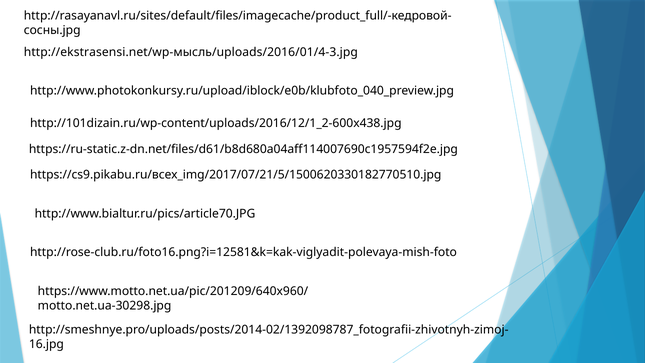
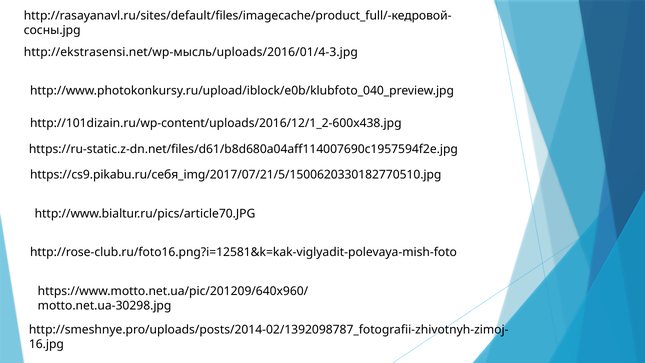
https://cs9.pikabu.ru/всех_img/2017/07/21/5/1500620330182770510.jpg: https://cs9.pikabu.ru/всех_img/2017/07/21/5/1500620330182770510.jpg -> https://cs9.pikabu.ru/себя_img/2017/07/21/5/1500620330182770510.jpg
